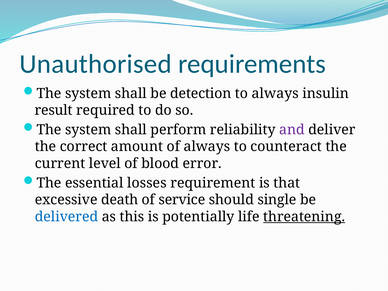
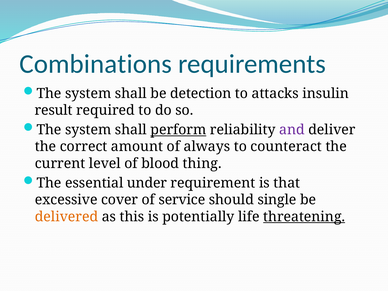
Unauthorised: Unauthorised -> Combinations
to always: always -> attacks
perform underline: none -> present
error: error -> thing
losses: losses -> under
death: death -> cover
delivered colour: blue -> orange
